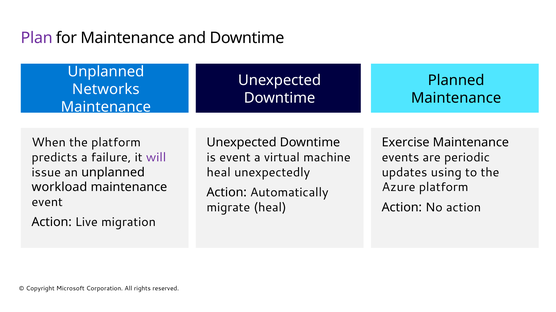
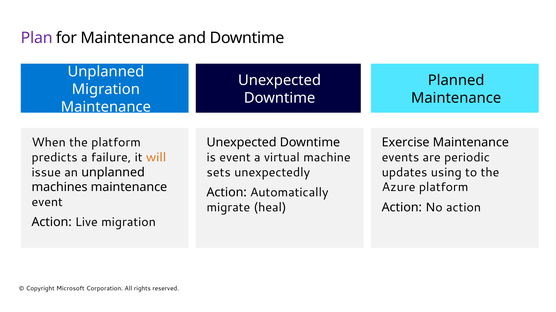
Networks at (106, 89): Networks -> Migration
will colour: purple -> orange
heal at (219, 173): heal -> sets
workload: workload -> machines
